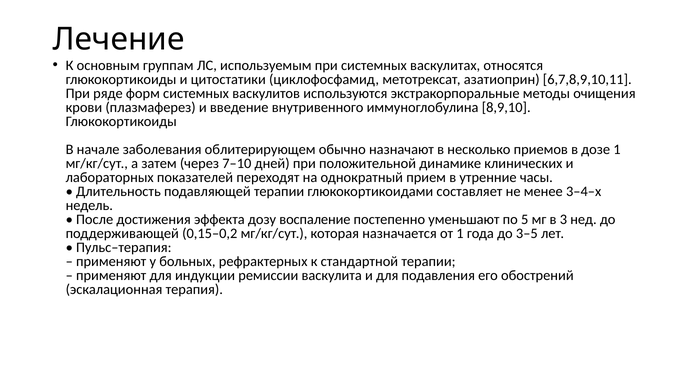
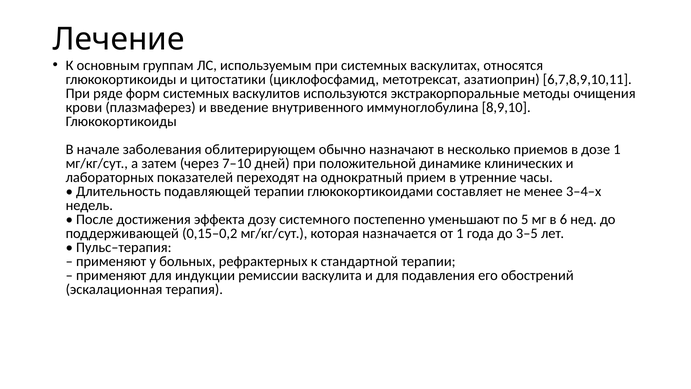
воспаление: воспаление -> системного
3: 3 -> 6
